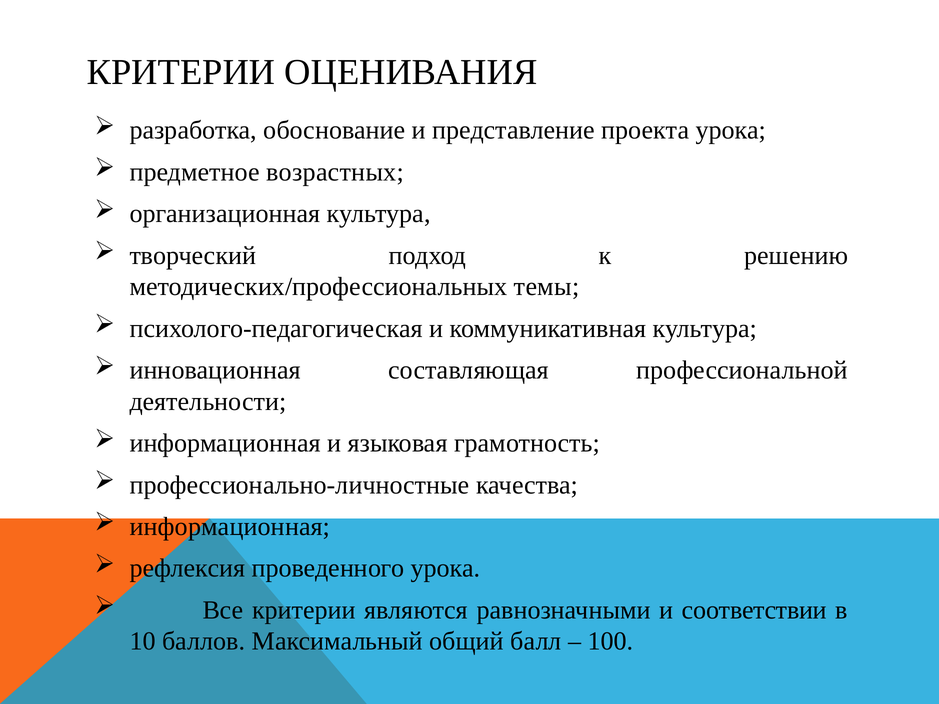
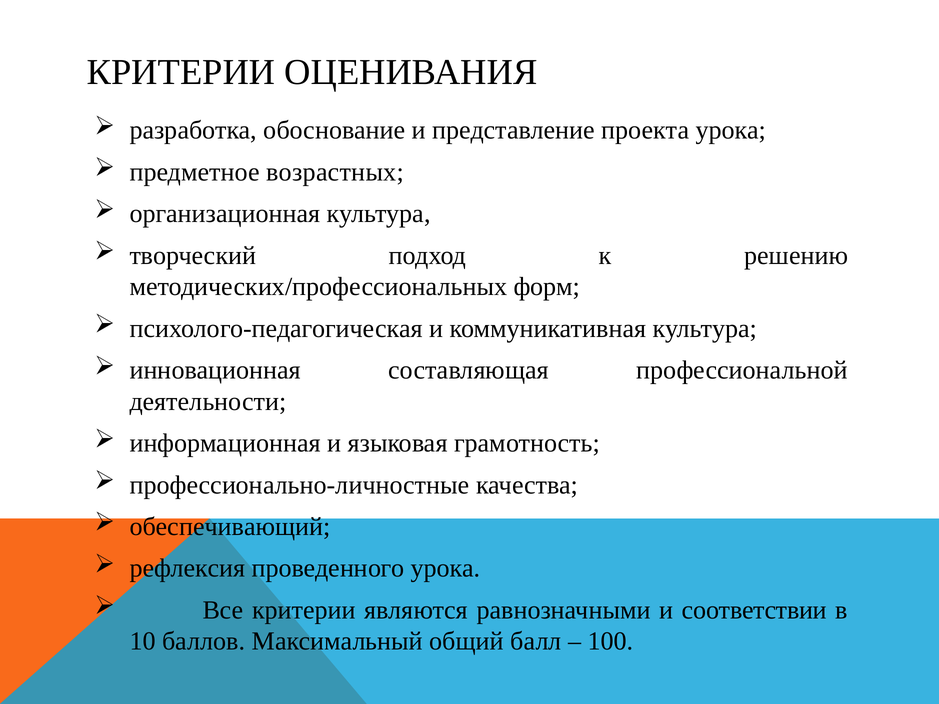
темы: темы -> форм
информационная at (230, 527): информационная -> обеспечивающий
